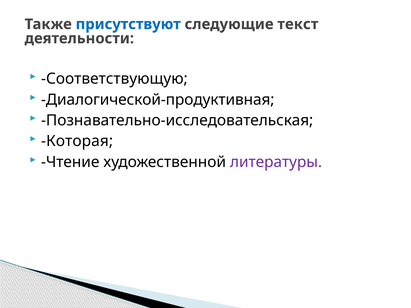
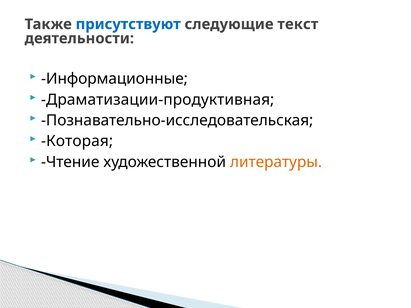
Соответствующую: Соответствующую -> Информационные
Диалогической-продуктивная: Диалогической-продуктивная -> Драматизации-продуктивная
литературы colour: purple -> orange
